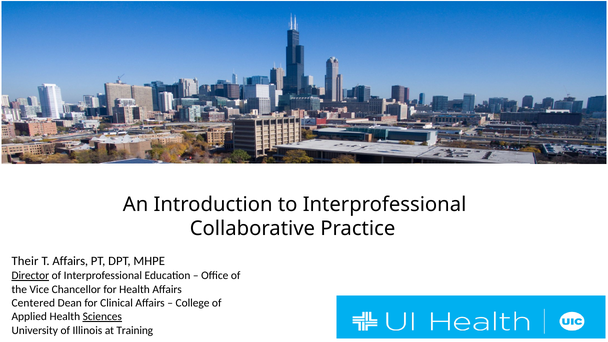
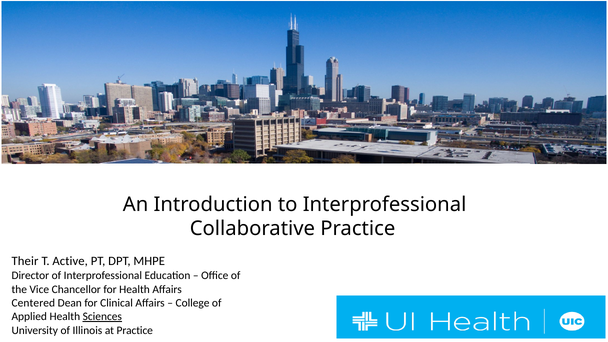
T Affairs: Affairs -> Active
Director underline: present -> none
at Training: Training -> Practice
